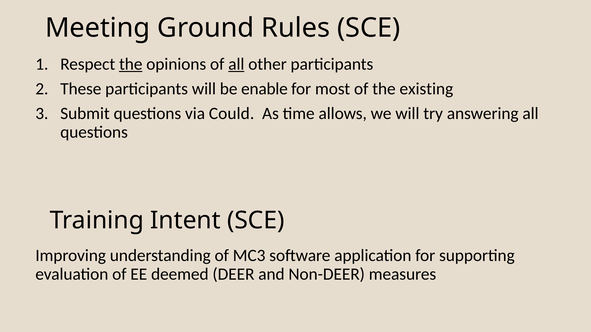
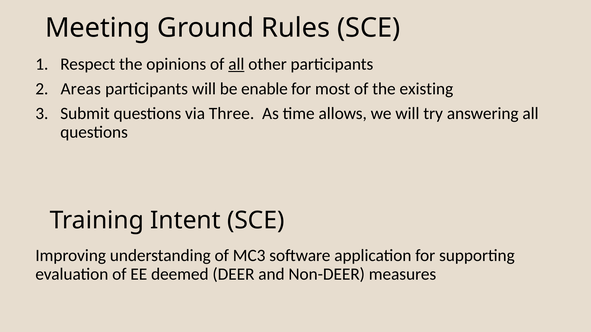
the at (131, 64) underline: present -> none
These: These -> Areas
Could: Could -> Three
